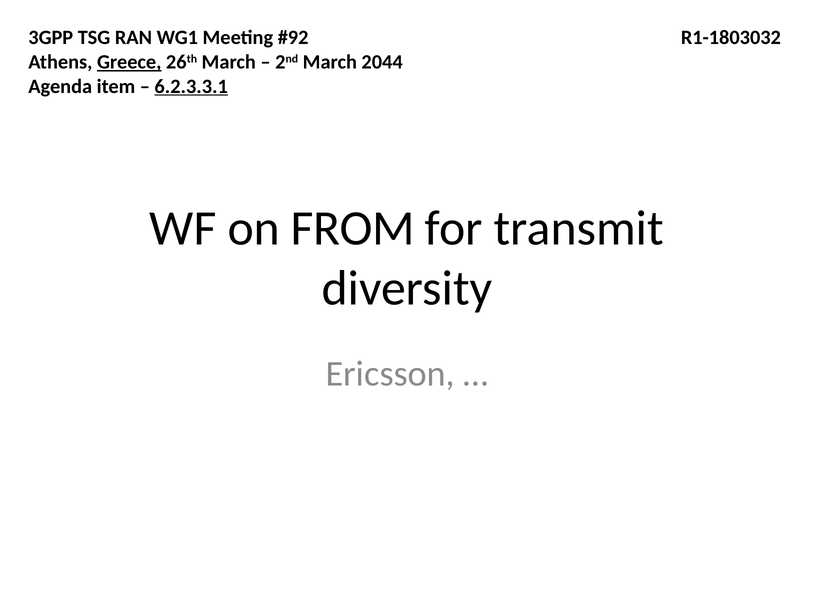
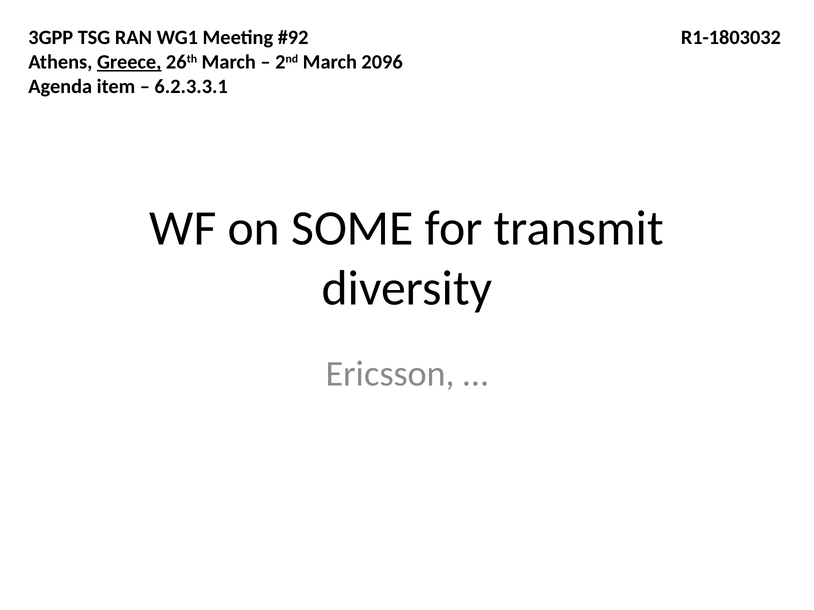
2044: 2044 -> 2096
6.2.3.3.1 underline: present -> none
FROM: FROM -> SOME
